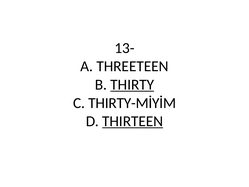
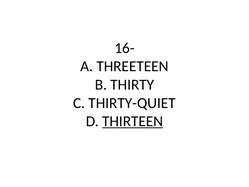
13-: 13- -> 16-
THIRTY underline: present -> none
THIRTY-MİYİM: THIRTY-MİYİM -> THIRTY-QUIET
